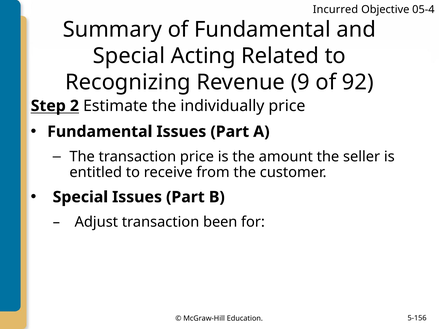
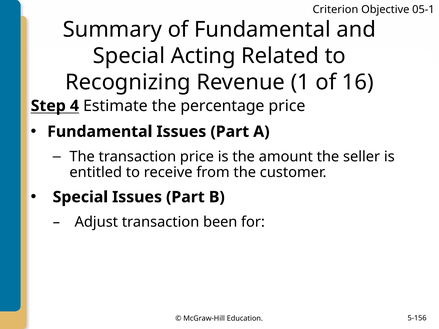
Incurred: Incurred -> Criterion
05-4: 05-4 -> 05-1
9: 9 -> 1
92: 92 -> 16
2: 2 -> 4
individually: individually -> percentage
